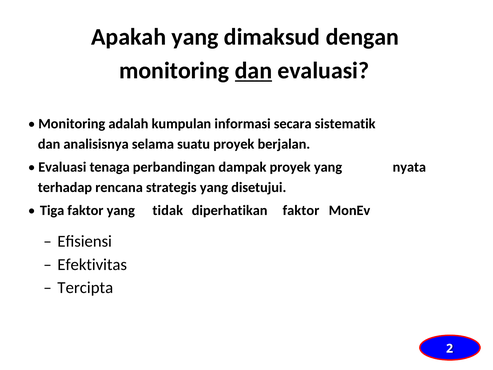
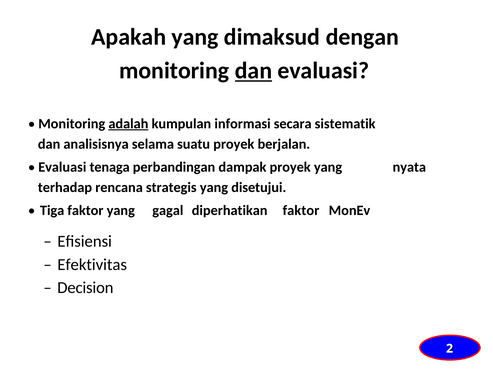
adalah underline: none -> present
tidak: tidak -> gagal
Tercipta: Tercipta -> Decision
